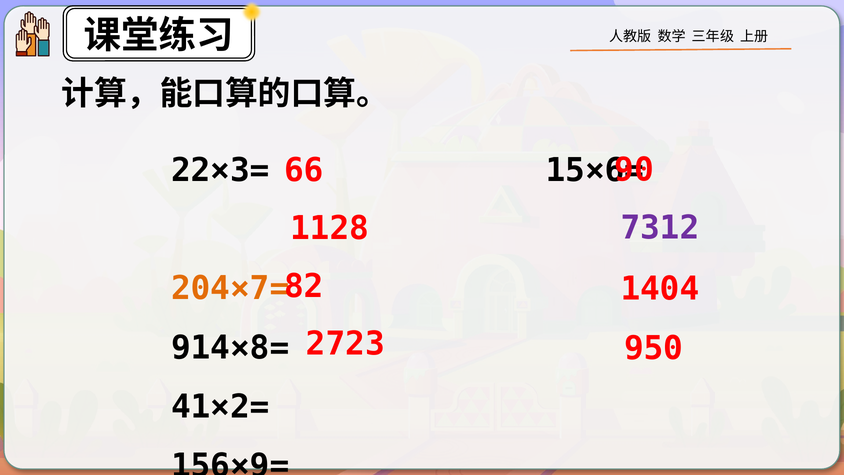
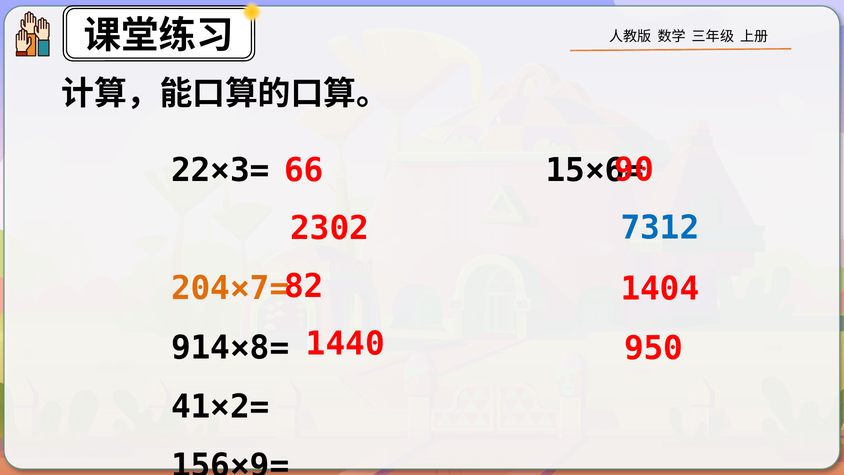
7312 colour: purple -> blue
1128: 1128 -> 2302
2723: 2723 -> 1440
